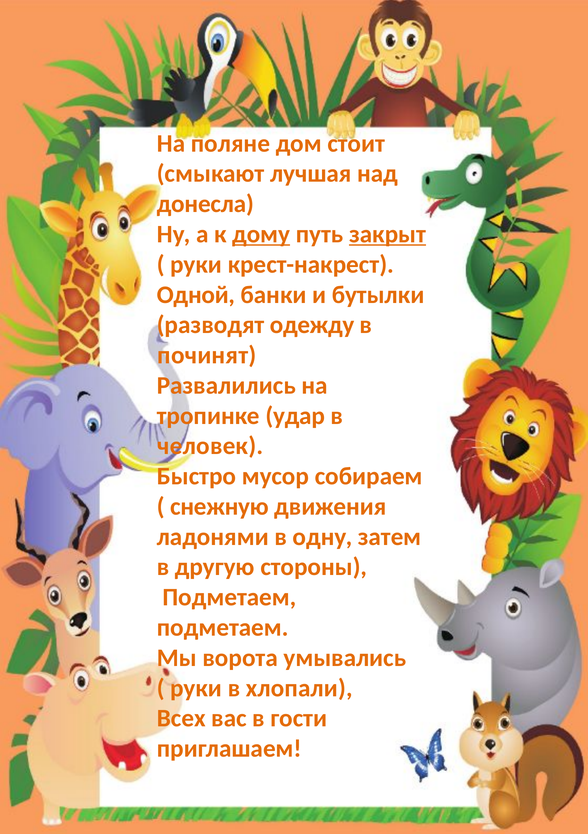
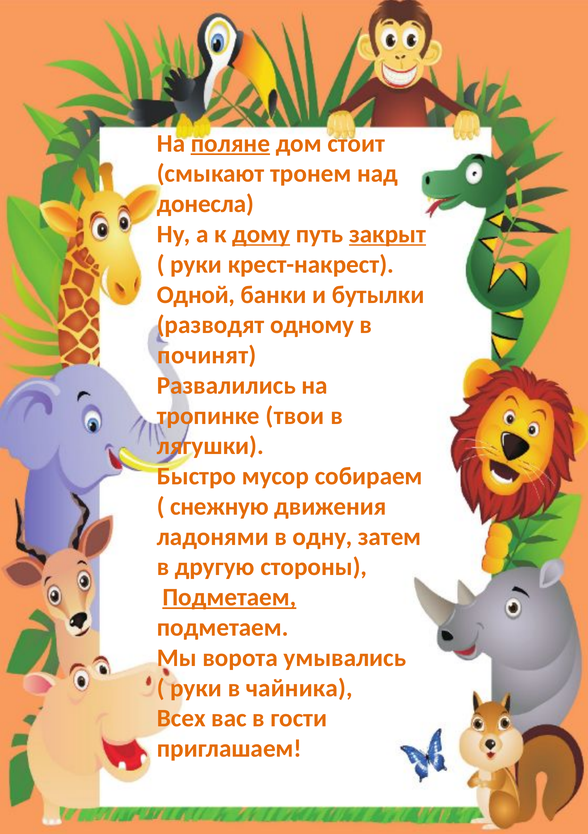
поляне underline: none -> present
лучшая: лучшая -> тронем
одежду: одежду -> одному
удар: удар -> твои
человек: человек -> лягушки
Подметаем at (229, 597) underline: none -> present
хлопали: хлопали -> чайника
